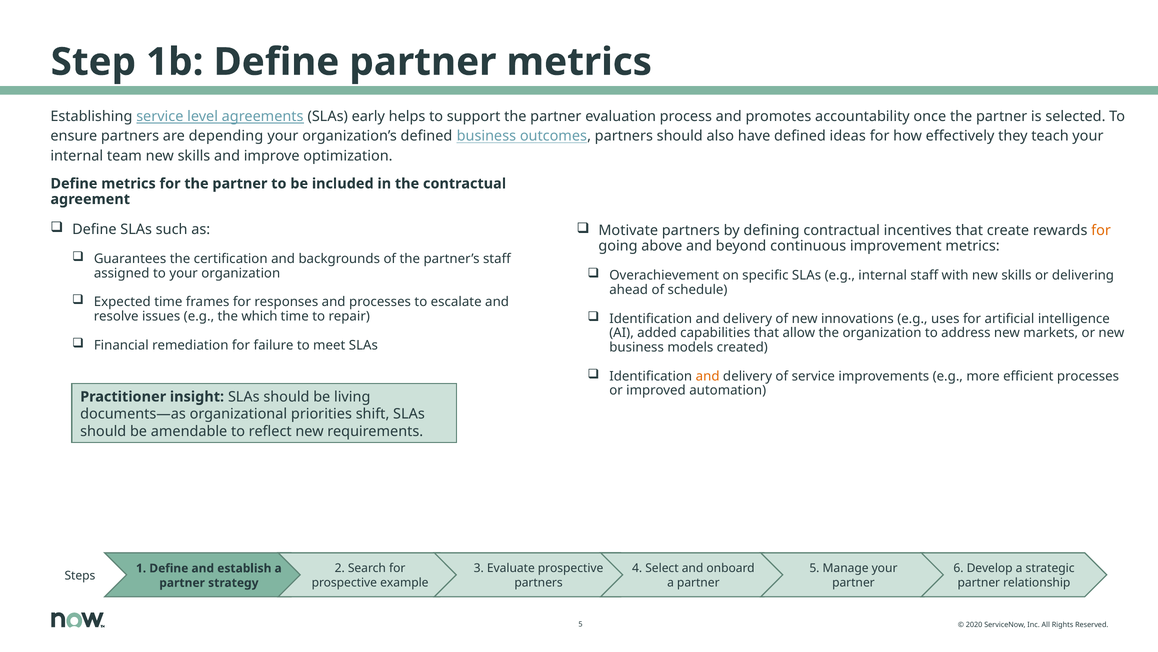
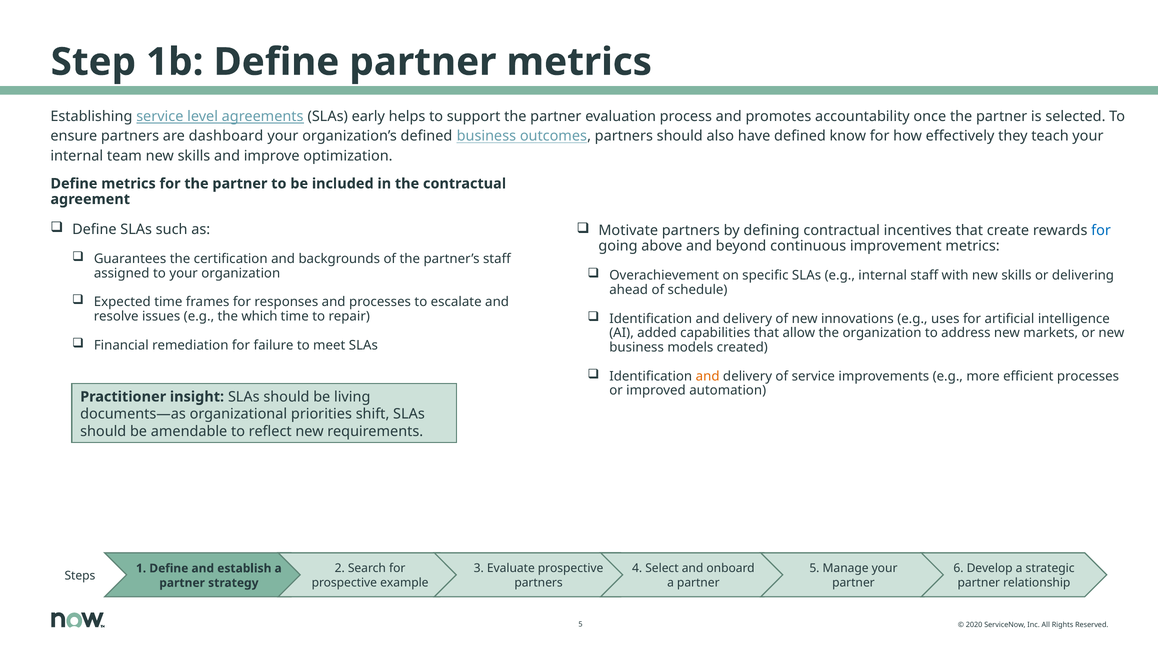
depending: depending -> dashboard
ideas: ideas -> know
for at (1101, 230) colour: orange -> blue
